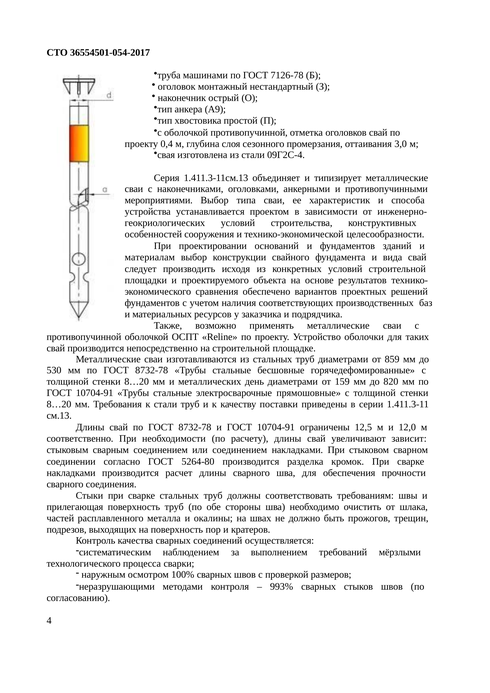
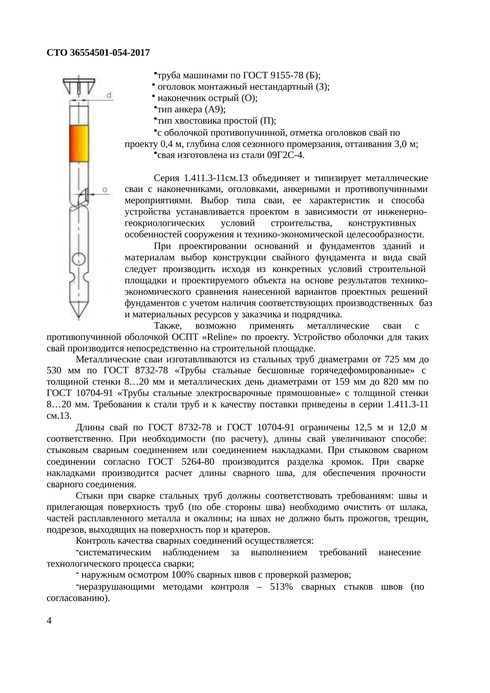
7126-78: 7126-78 -> 9155-78
обеспечено: обеспечено -> нанесенной
859: 859 -> 725
зависит: зависит -> способе
мёрзлыми: мёрзлыми -> нанесение
993%: 993% -> 513%
